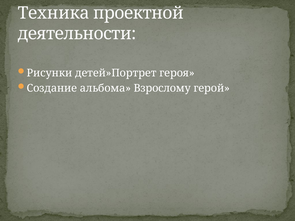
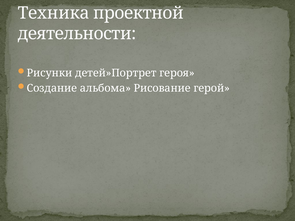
Взрослому: Взрослому -> Рисование
